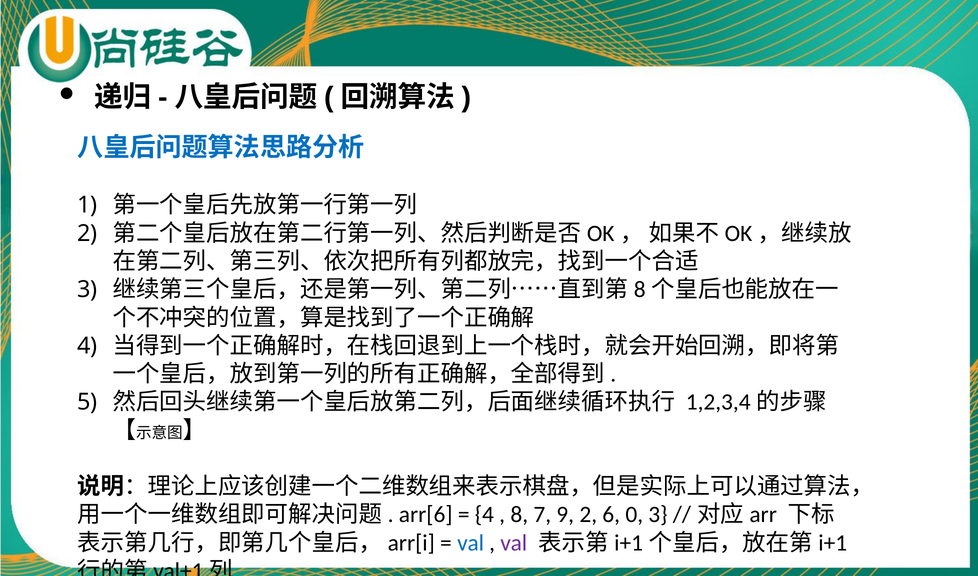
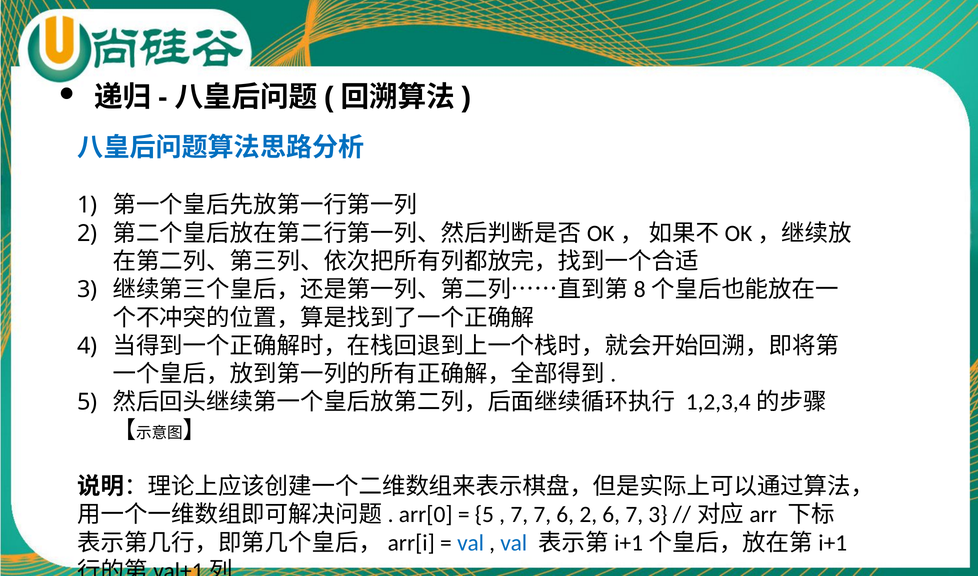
arr[6: arr[6 -> arr[0
4 at (484, 514): 4 -> 5
8 at (519, 514): 8 -> 7
7 9: 9 -> 6
6 0: 0 -> 7
val at (514, 543) colour: purple -> blue
